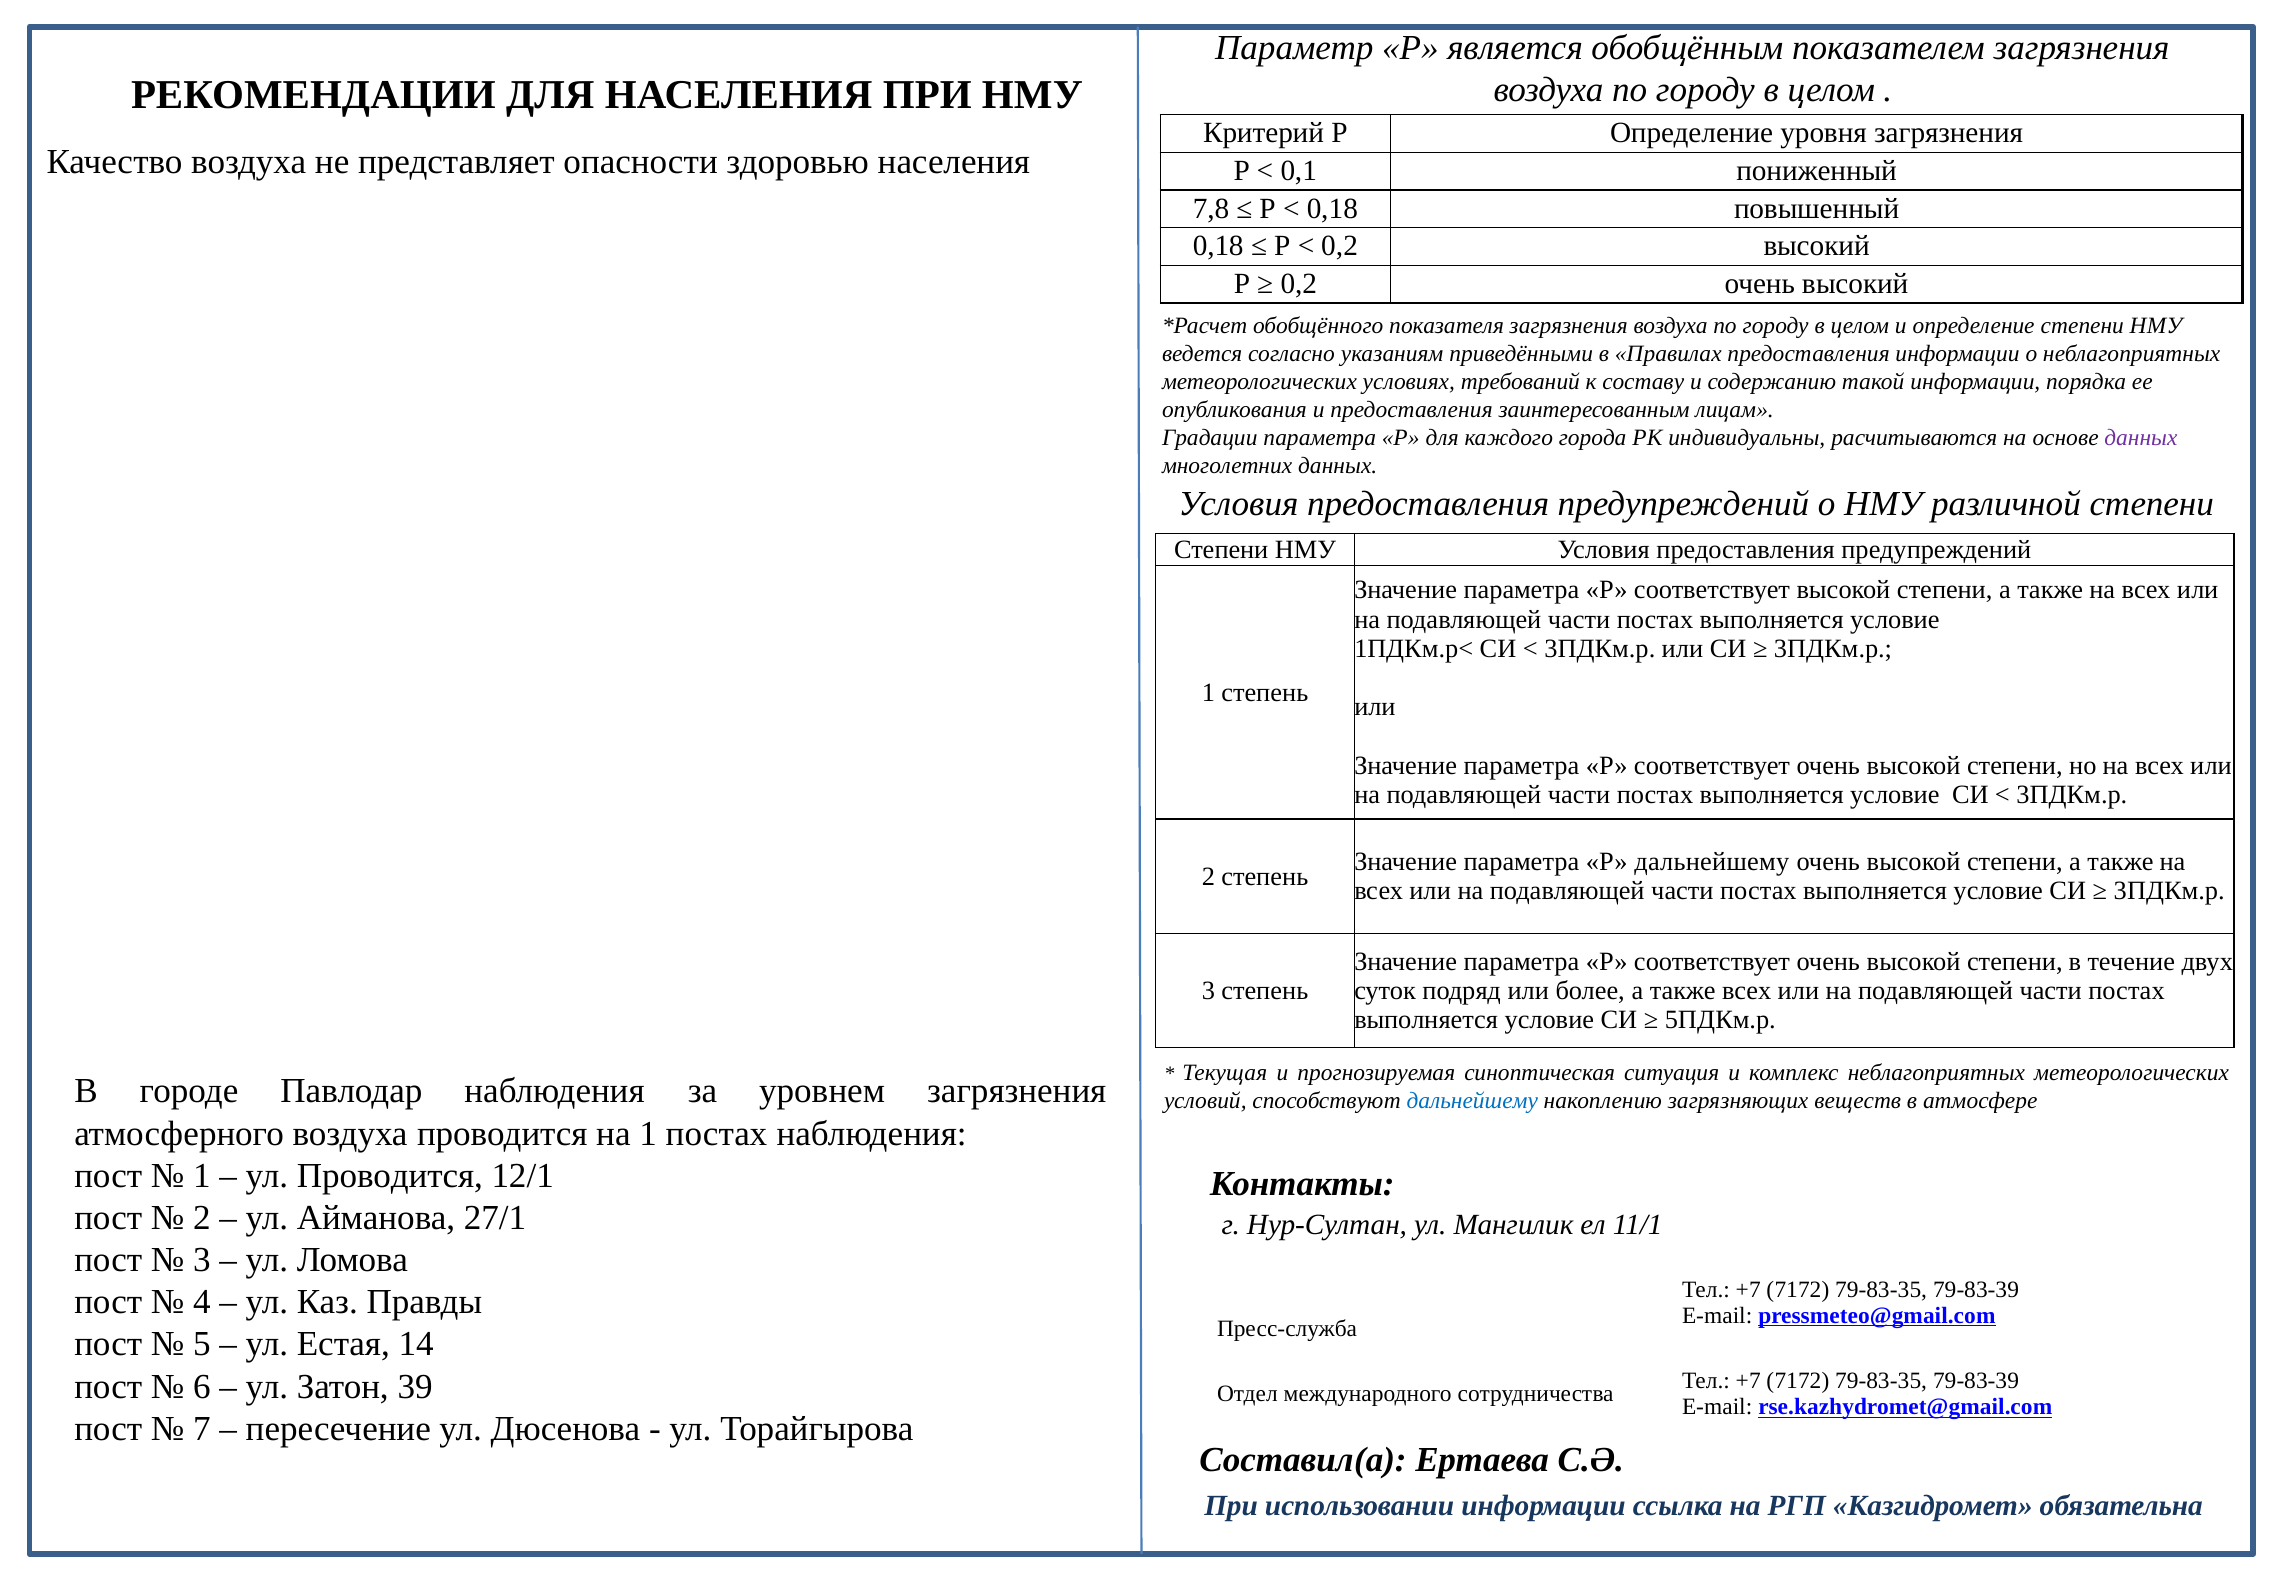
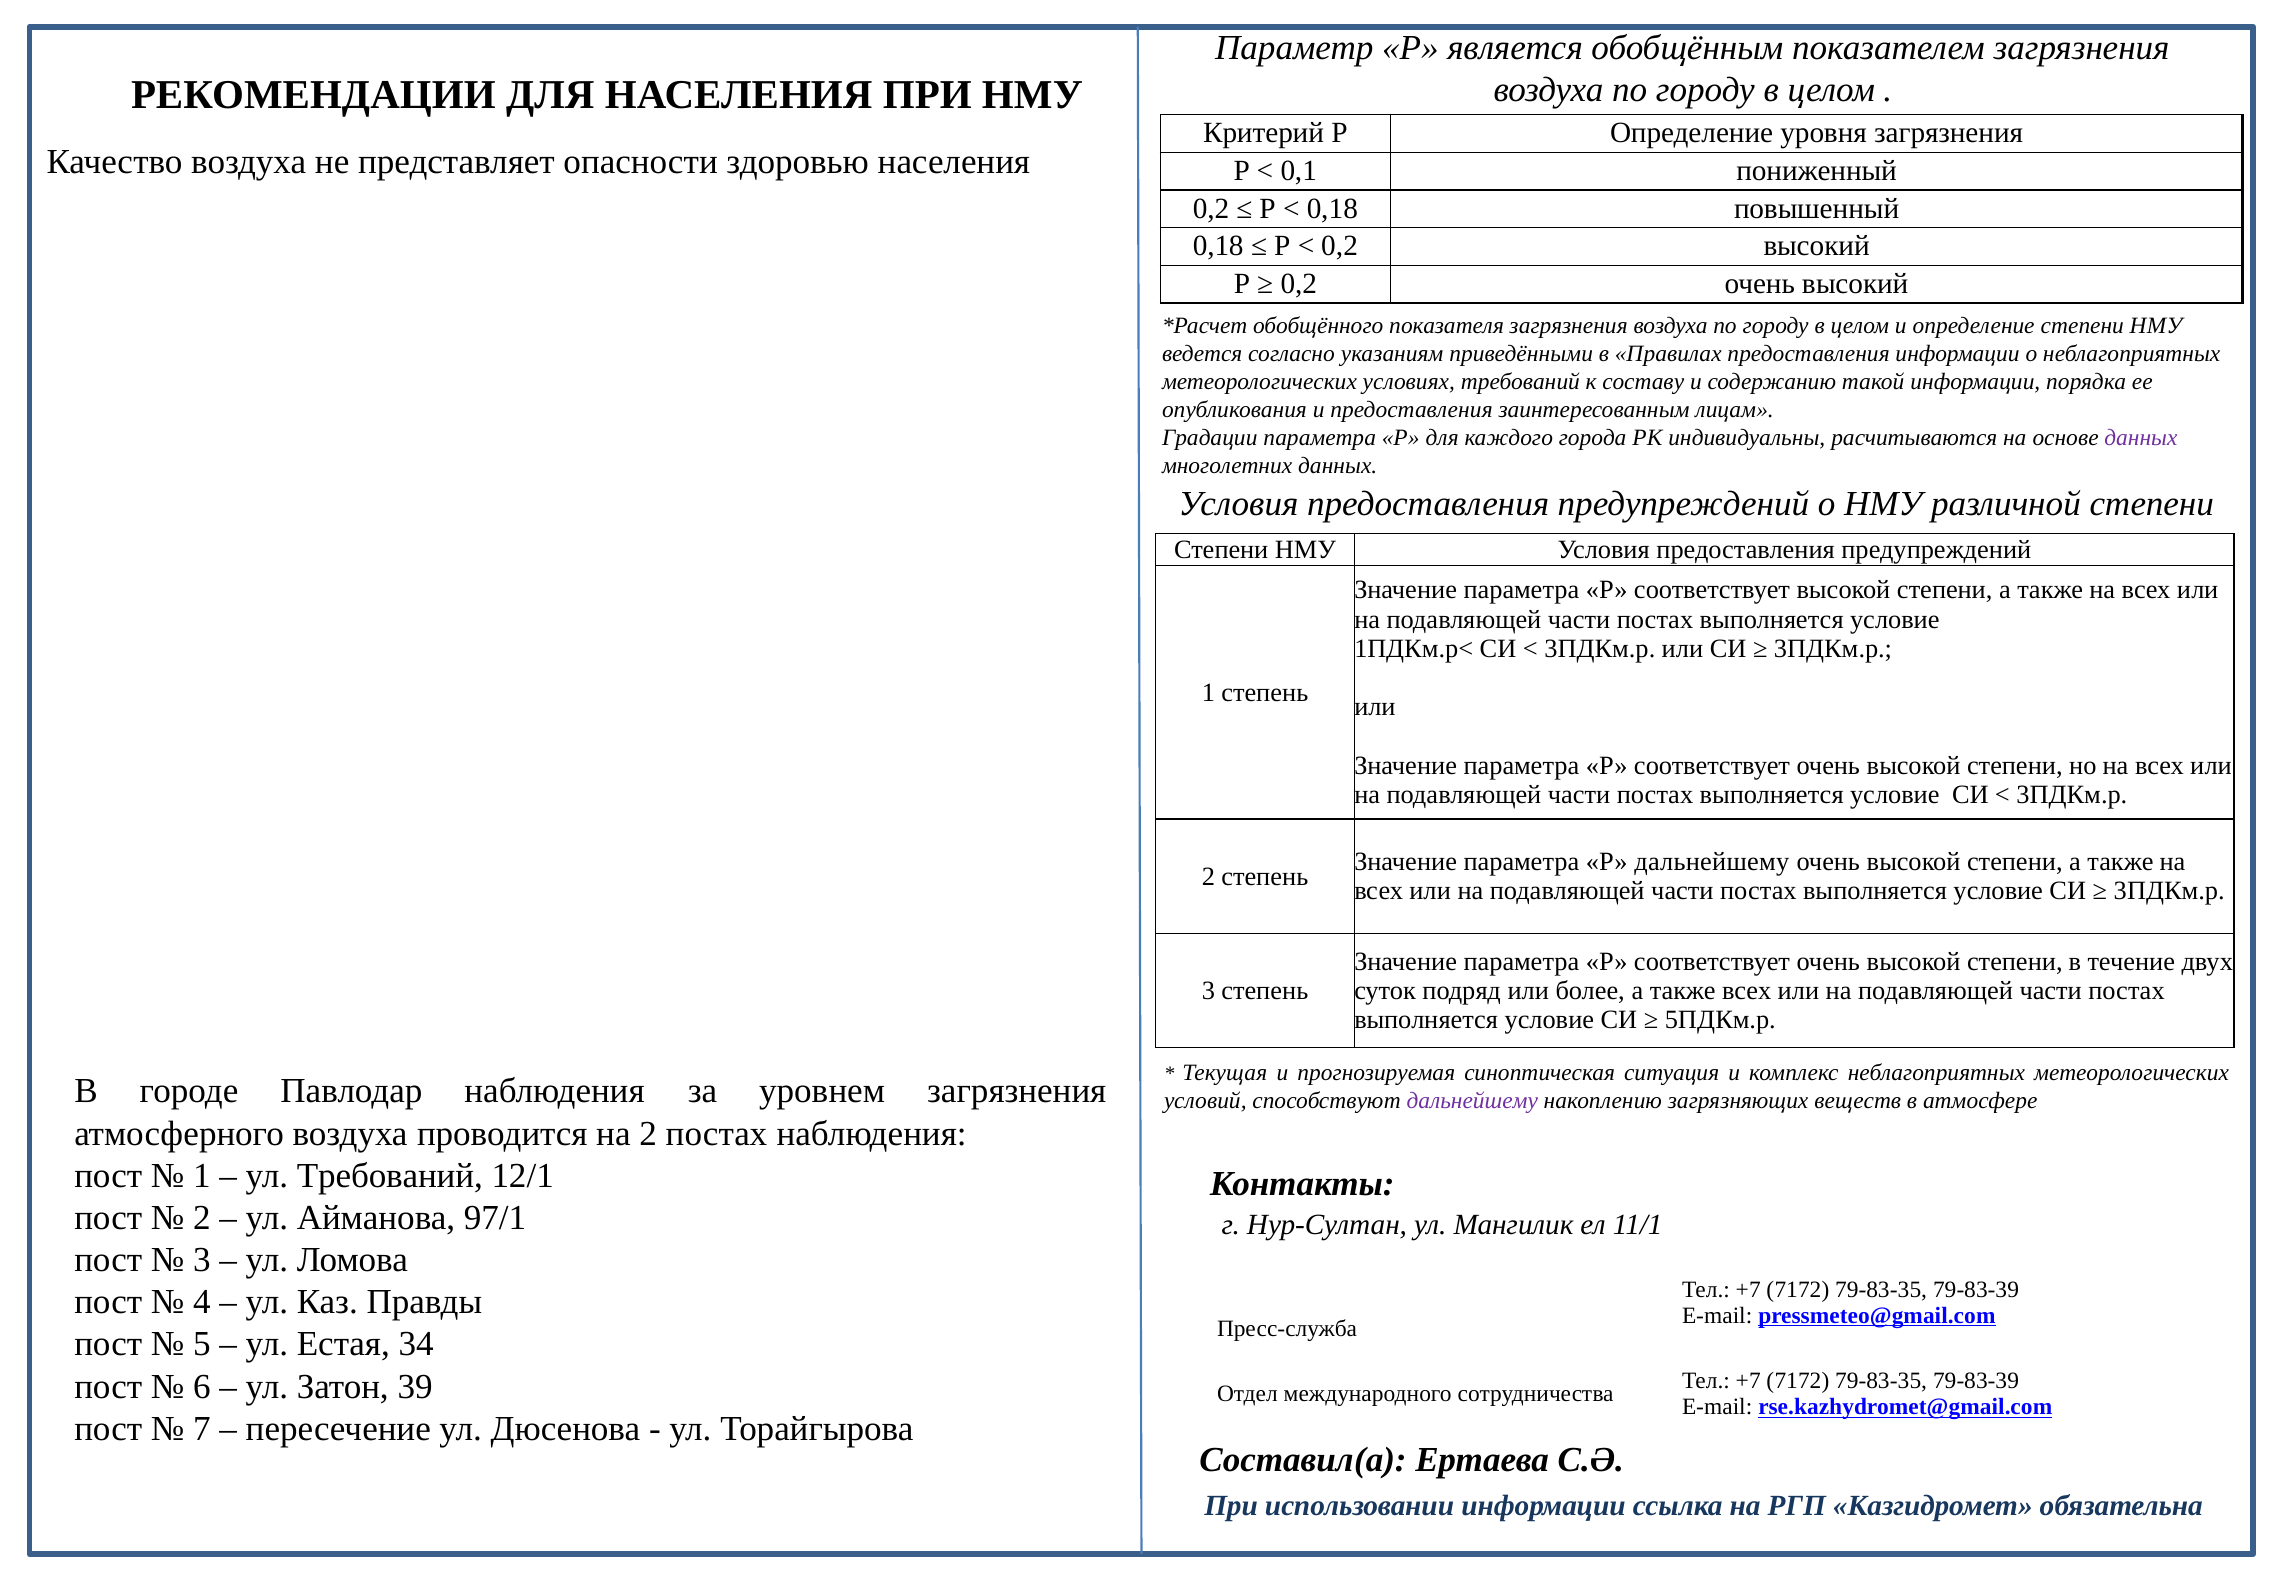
7,8 at (1211, 209): 7,8 -> 0,2
дальнейшему at (1472, 1101) colour: blue -> purple
на 1: 1 -> 2
ул Проводится: Проводится -> Требований
27/1: 27/1 -> 97/1
14: 14 -> 34
